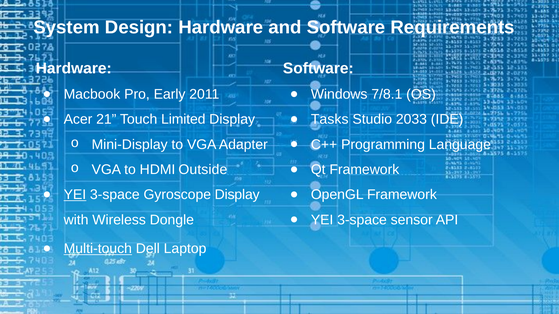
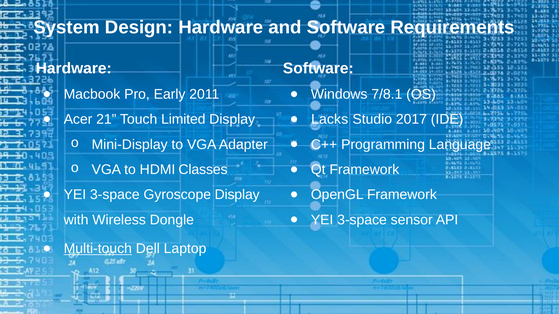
Tasks: Tasks -> Lacks
2033: 2033 -> 2017
Outside: Outside -> Classes
YEI at (75, 195) underline: present -> none
